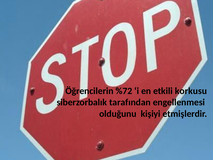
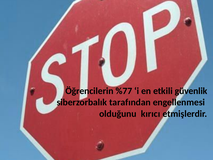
%72: %72 -> %77
korkusu: korkusu -> güvenlik
kişiyi: kişiyi -> kırıcı
